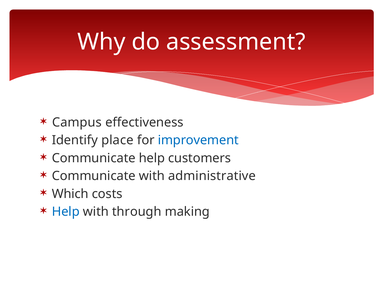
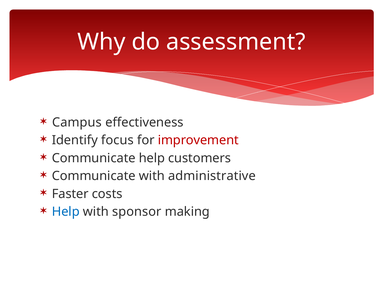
place: place -> focus
improvement colour: blue -> red
Which: Which -> Faster
through: through -> sponsor
